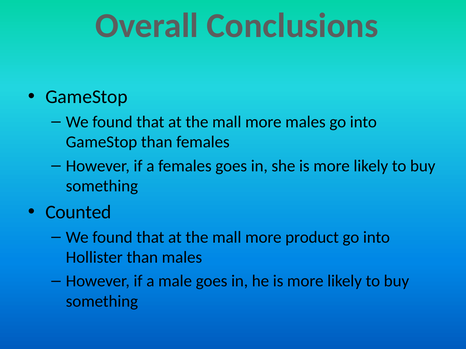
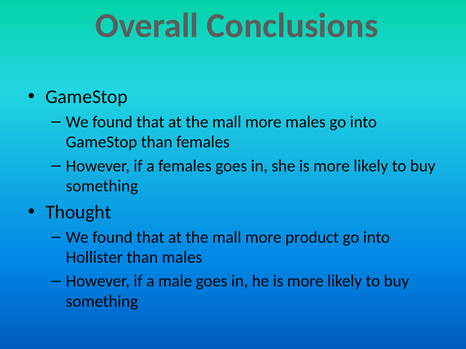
Counted: Counted -> Thought
